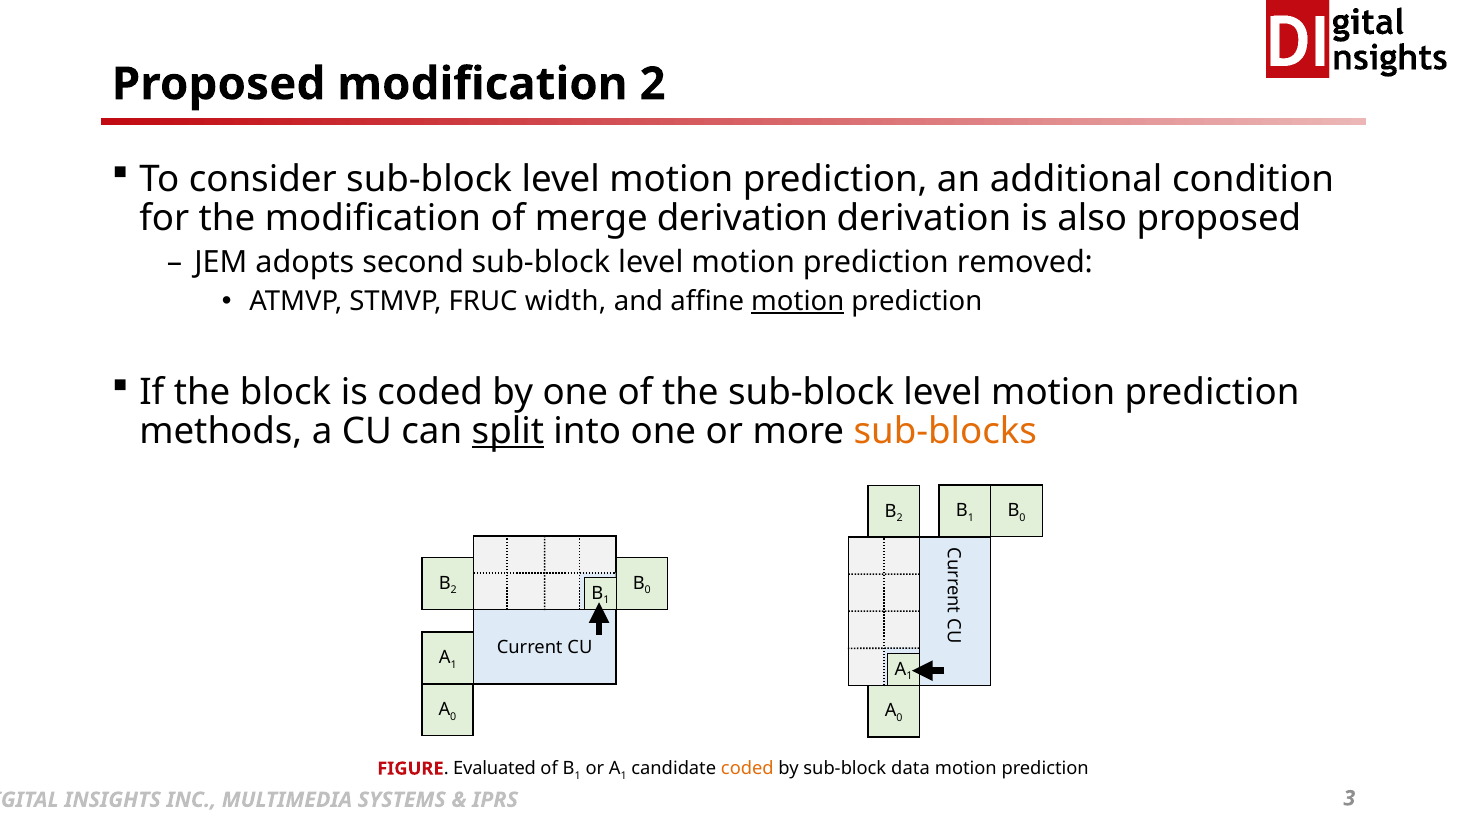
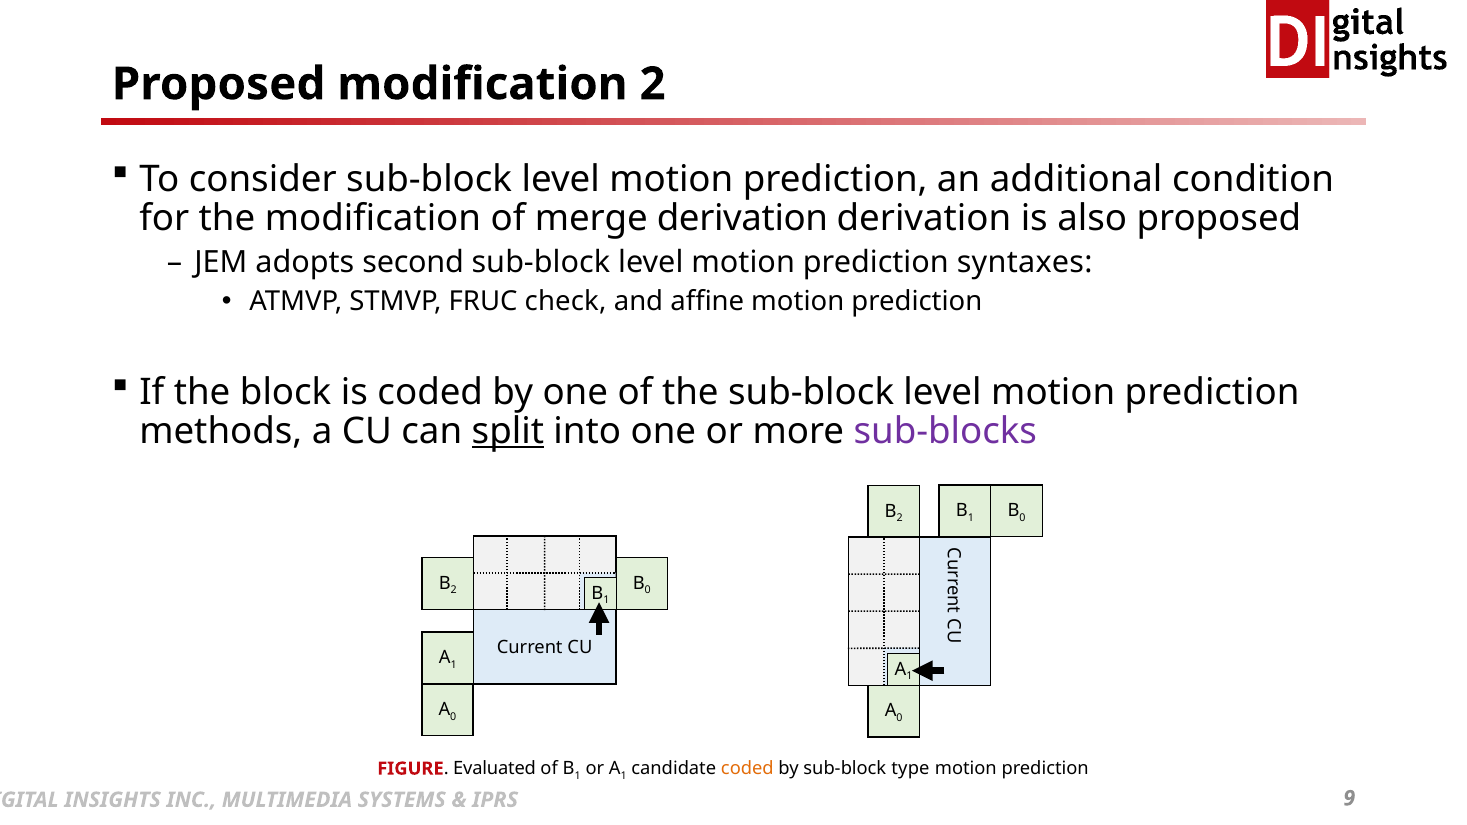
removed: removed -> syntaxes
width: width -> check
motion at (798, 302) underline: present -> none
sub-blocks colour: orange -> purple
data: data -> type
3: 3 -> 9
